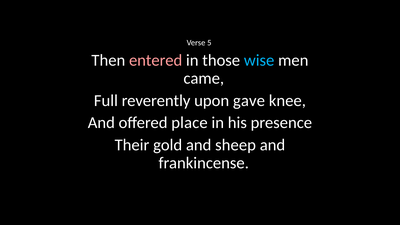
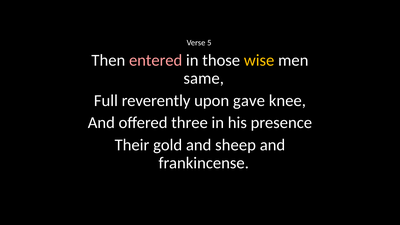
wise colour: light blue -> yellow
came: came -> same
place: place -> three
